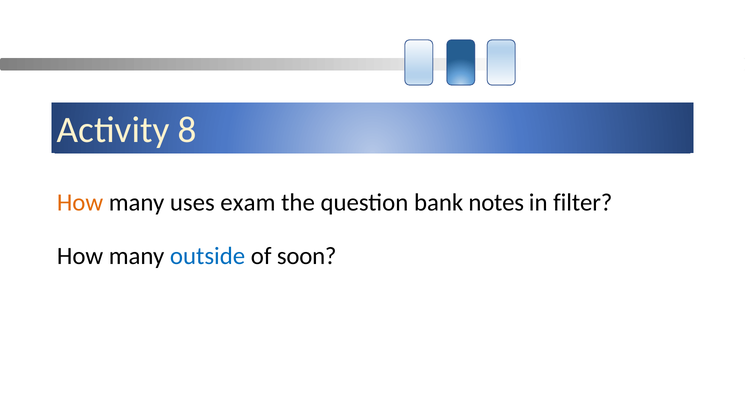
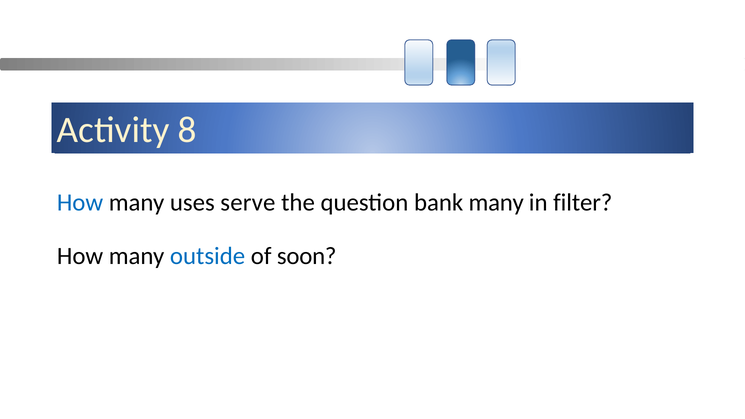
How at (80, 203) colour: orange -> blue
exam: exam -> serve
bank notes: notes -> many
